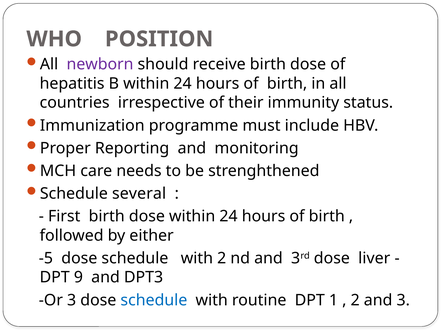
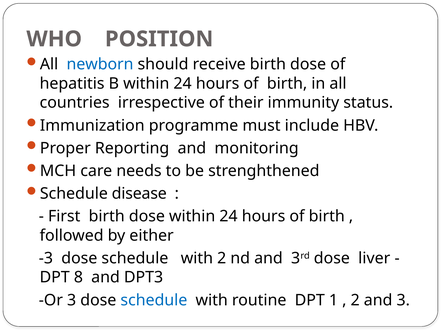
newborn colour: purple -> blue
several: several -> disease
-5: -5 -> -3
9: 9 -> 8
